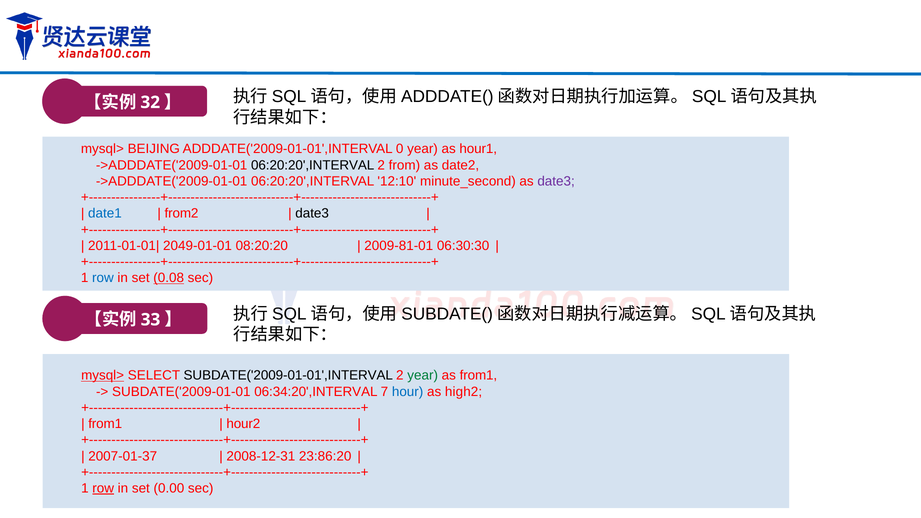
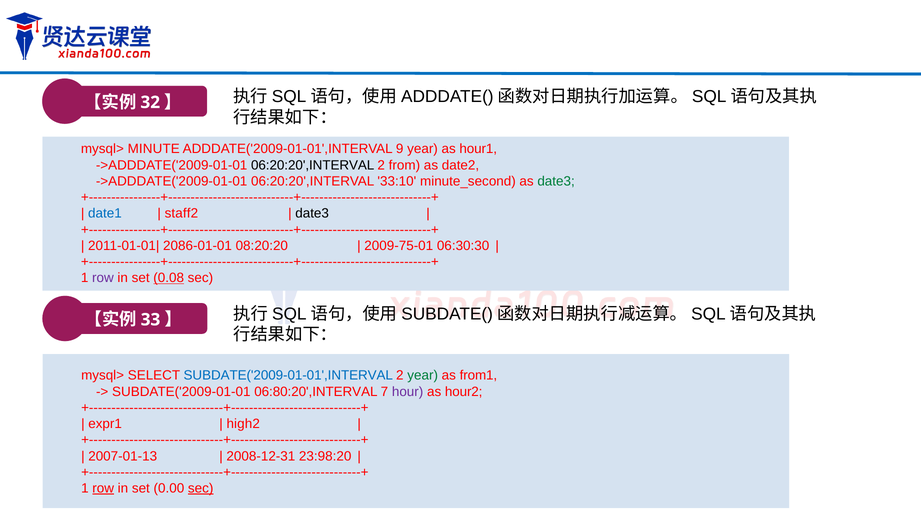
BEIJING: BEIJING -> MINUTE
0: 0 -> 9
12:10: 12:10 -> 33:10
date3 at (556, 181) colour: purple -> green
from2: from2 -> staff2
2049-01-01: 2049-01-01 -> 2086-01-01
2009-81-01: 2009-81-01 -> 2009-75-01
row at (103, 278) colour: blue -> purple
mysql> at (103, 376) underline: present -> none
SUBDATE('2009-01-01',INTERVAL colour: black -> blue
06:34:20',INTERVAL: 06:34:20',INTERVAL -> 06:80:20',INTERVAL
hour colour: blue -> purple
high2: high2 -> hour2
from1 at (105, 424): from1 -> expr1
hour2: hour2 -> high2
2007-01-37: 2007-01-37 -> 2007-01-13
23:86:20: 23:86:20 -> 23:98:20
sec at (201, 488) underline: none -> present
